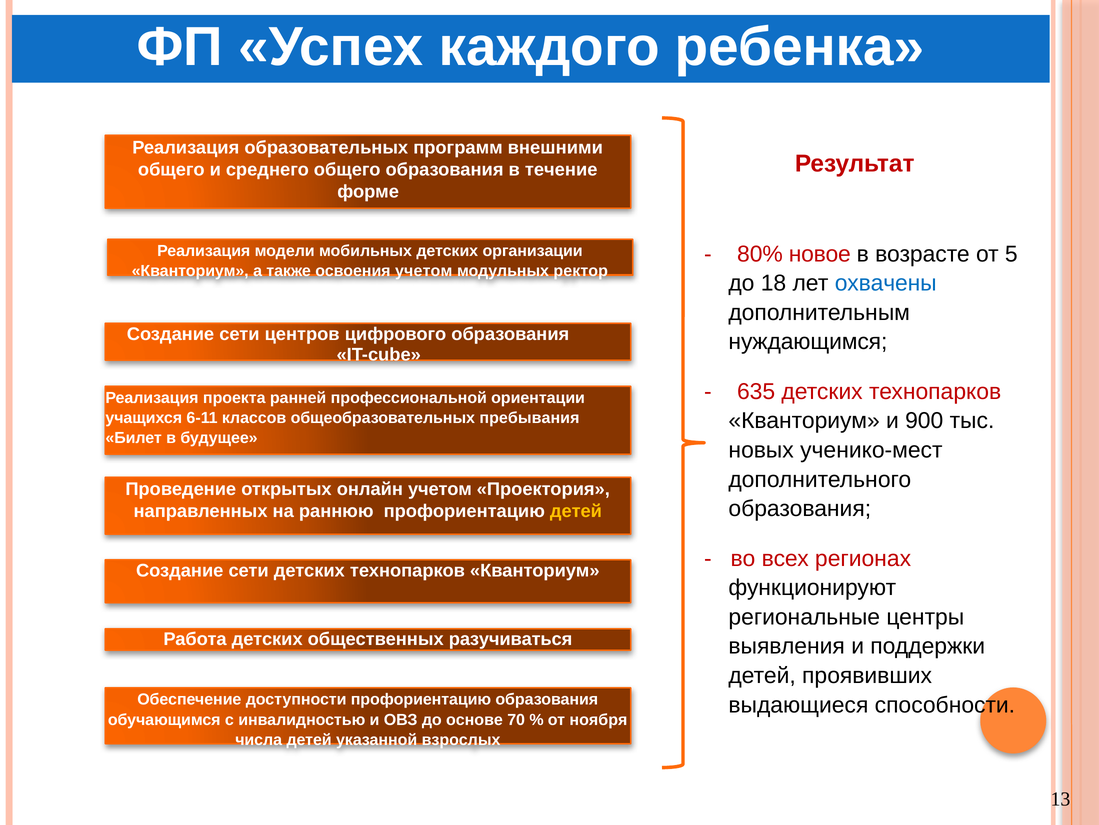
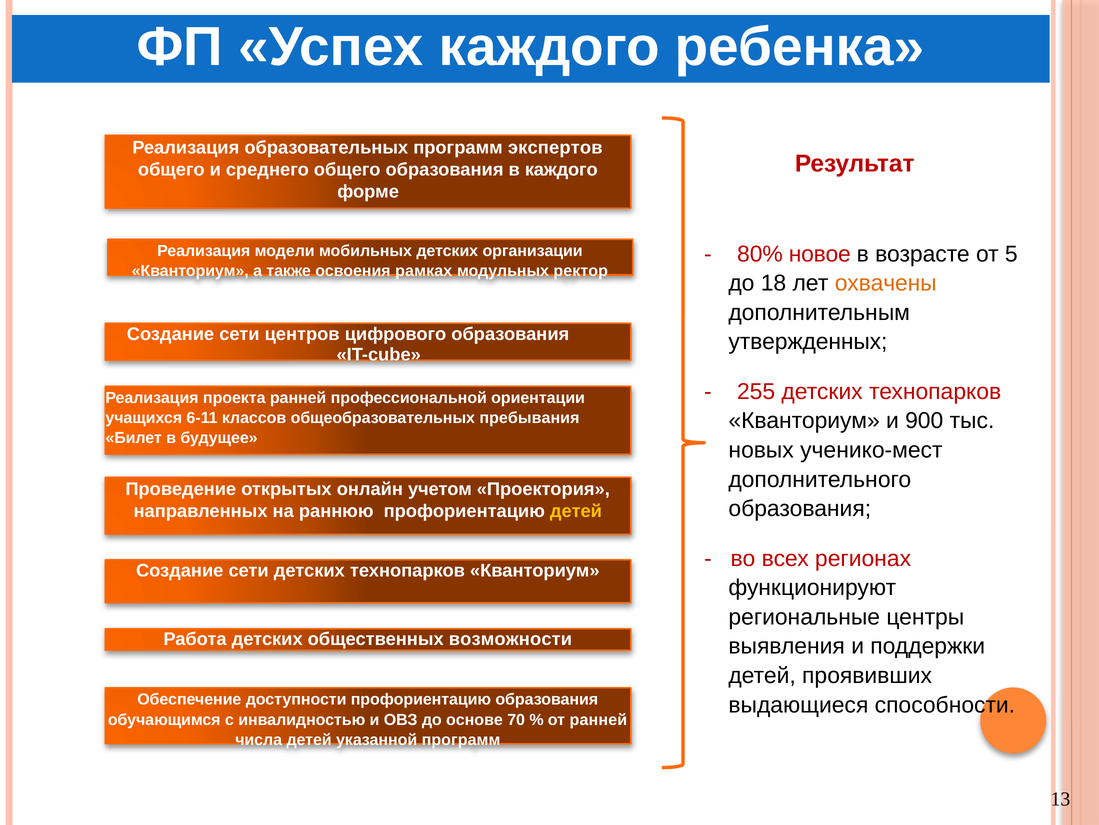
внешними: внешними -> экспертов
в течение: течение -> каждого
учетом at (424, 271): учетом -> рамках
охвачены colour: blue -> orange
нуждающимся: нуждающимся -> утвержденных
635: 635 -> 255
разучиваться: разучиваться -> возможности
от ноября: ноября -> ранней
указанной взрослых: взрослых -> программ
